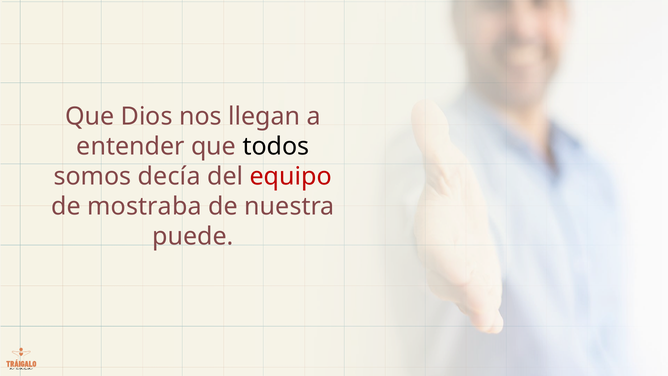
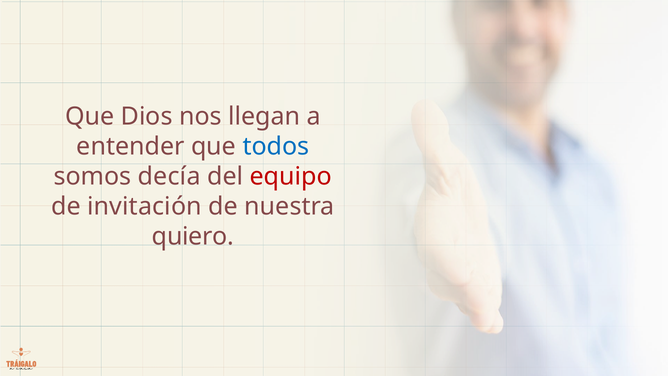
todos colour: black -> blue
mostraba: mostraba -> invitación
puede: puede -> quiero
